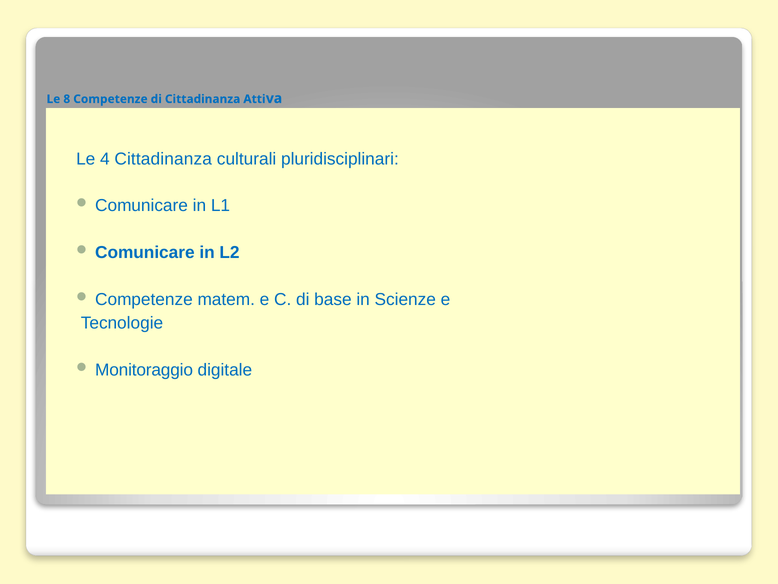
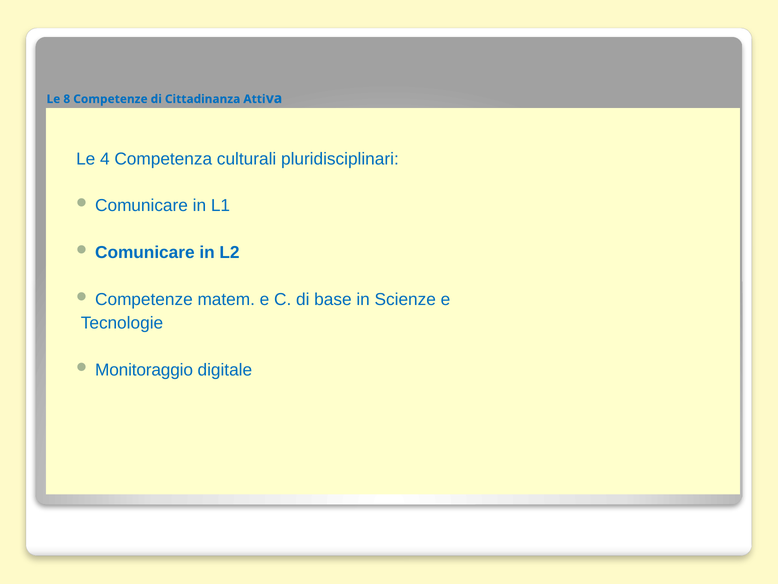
4 Cittadinanza: Cittadinanza -> Competenza
